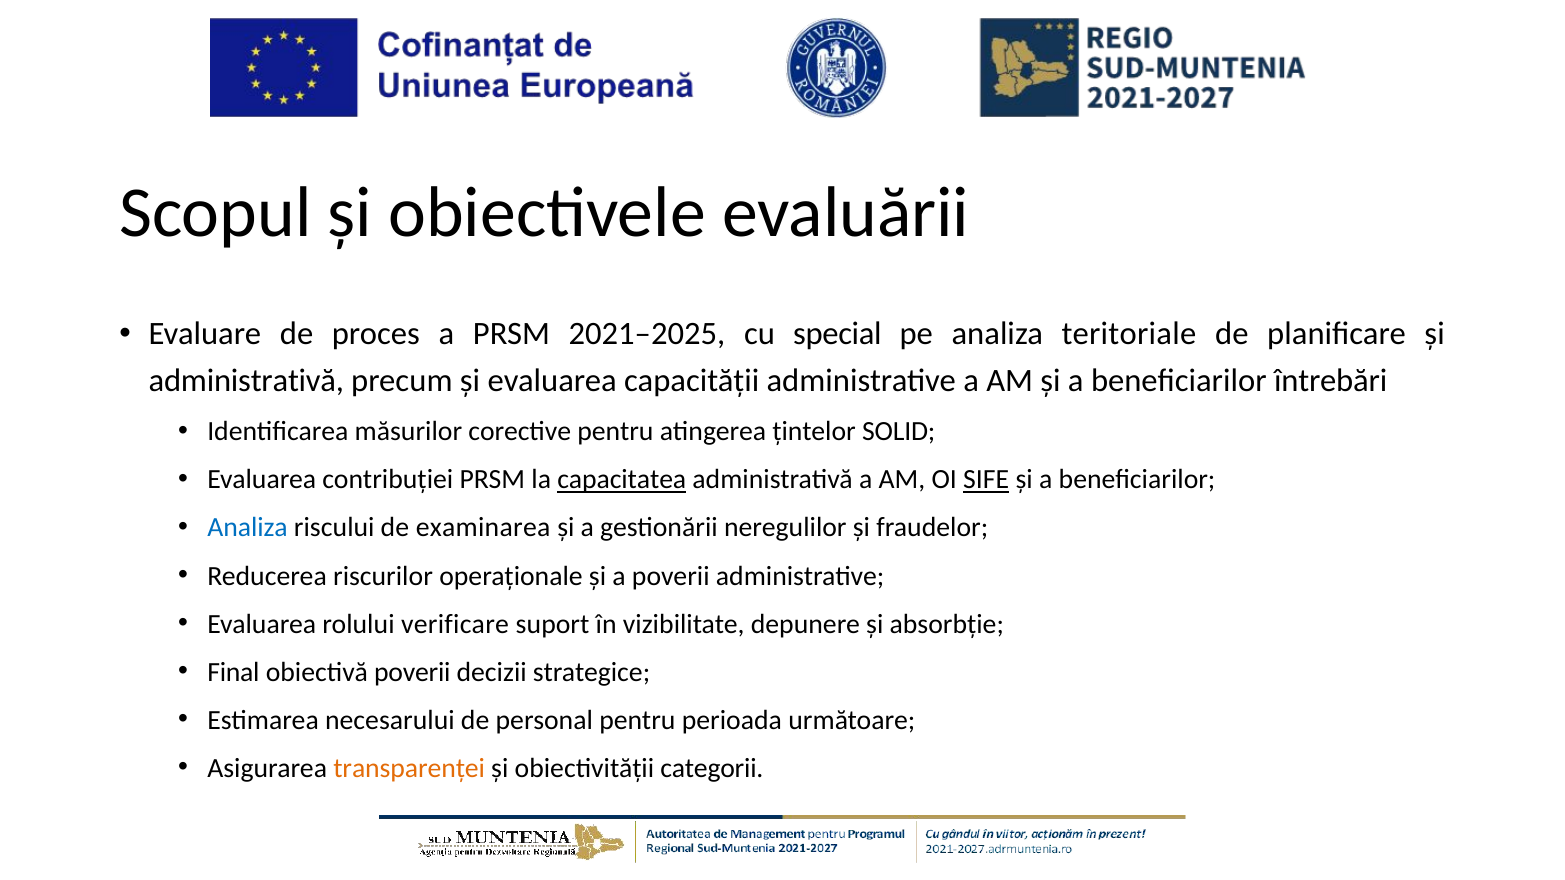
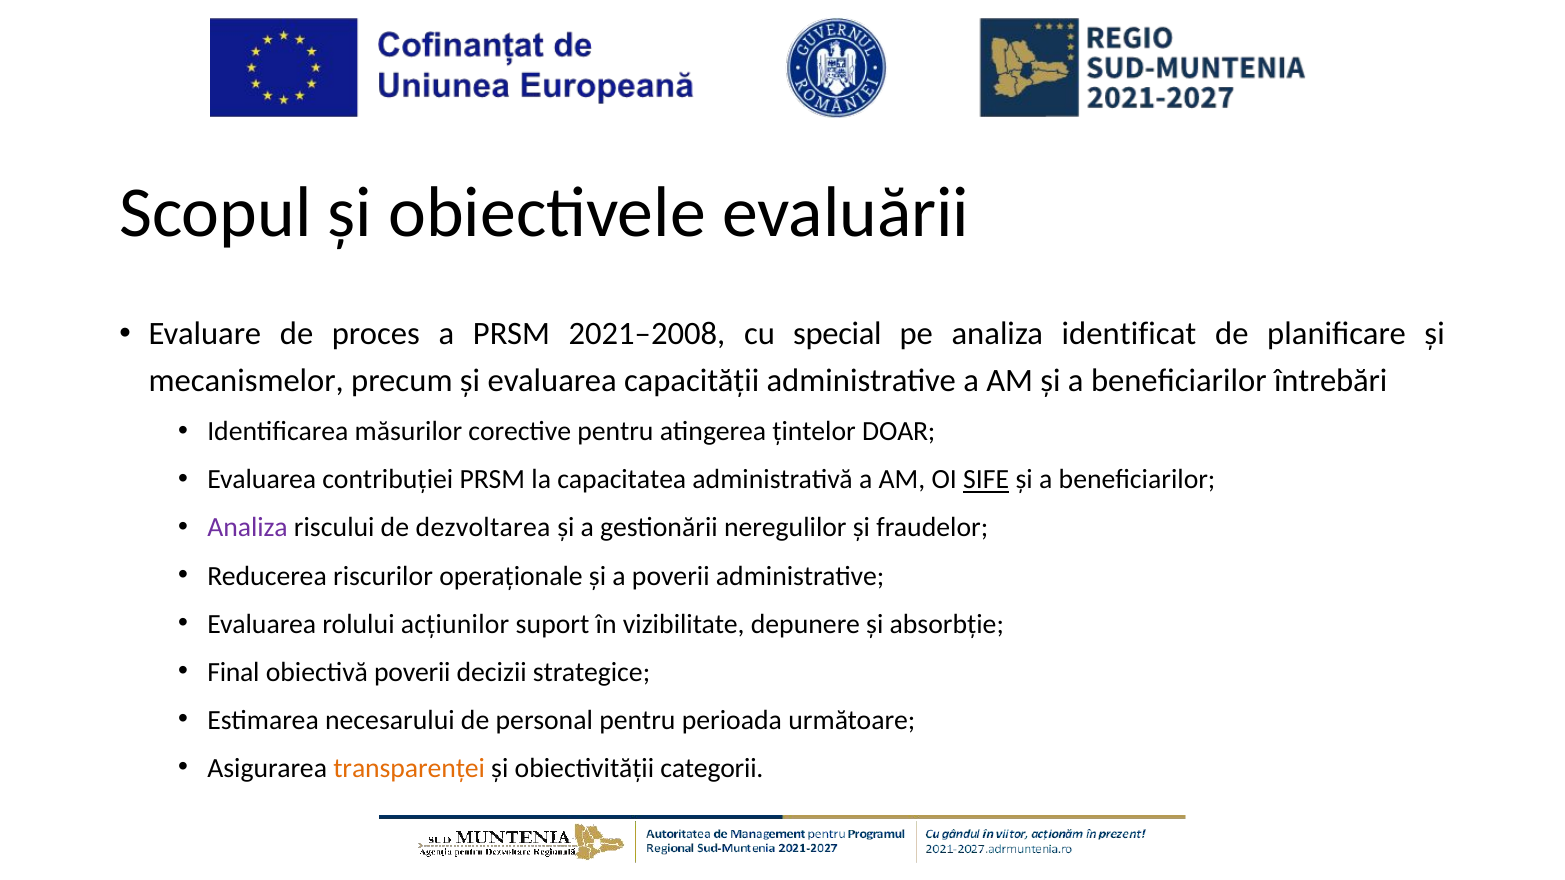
2021–2025: 2021–2025 -> 2021–2008
teritoriale: teritoriale -> identificat
administrativă at (246, 381): administrativă -> mecanismelor
SOLID: SOLID -> DOAR
capacitatea underline: present -> none
Analiza at (248, 528) colour: blue -> purple
examinarea: examinarea -> dezvoltarea
verificare: verificare -> acțiunilor
